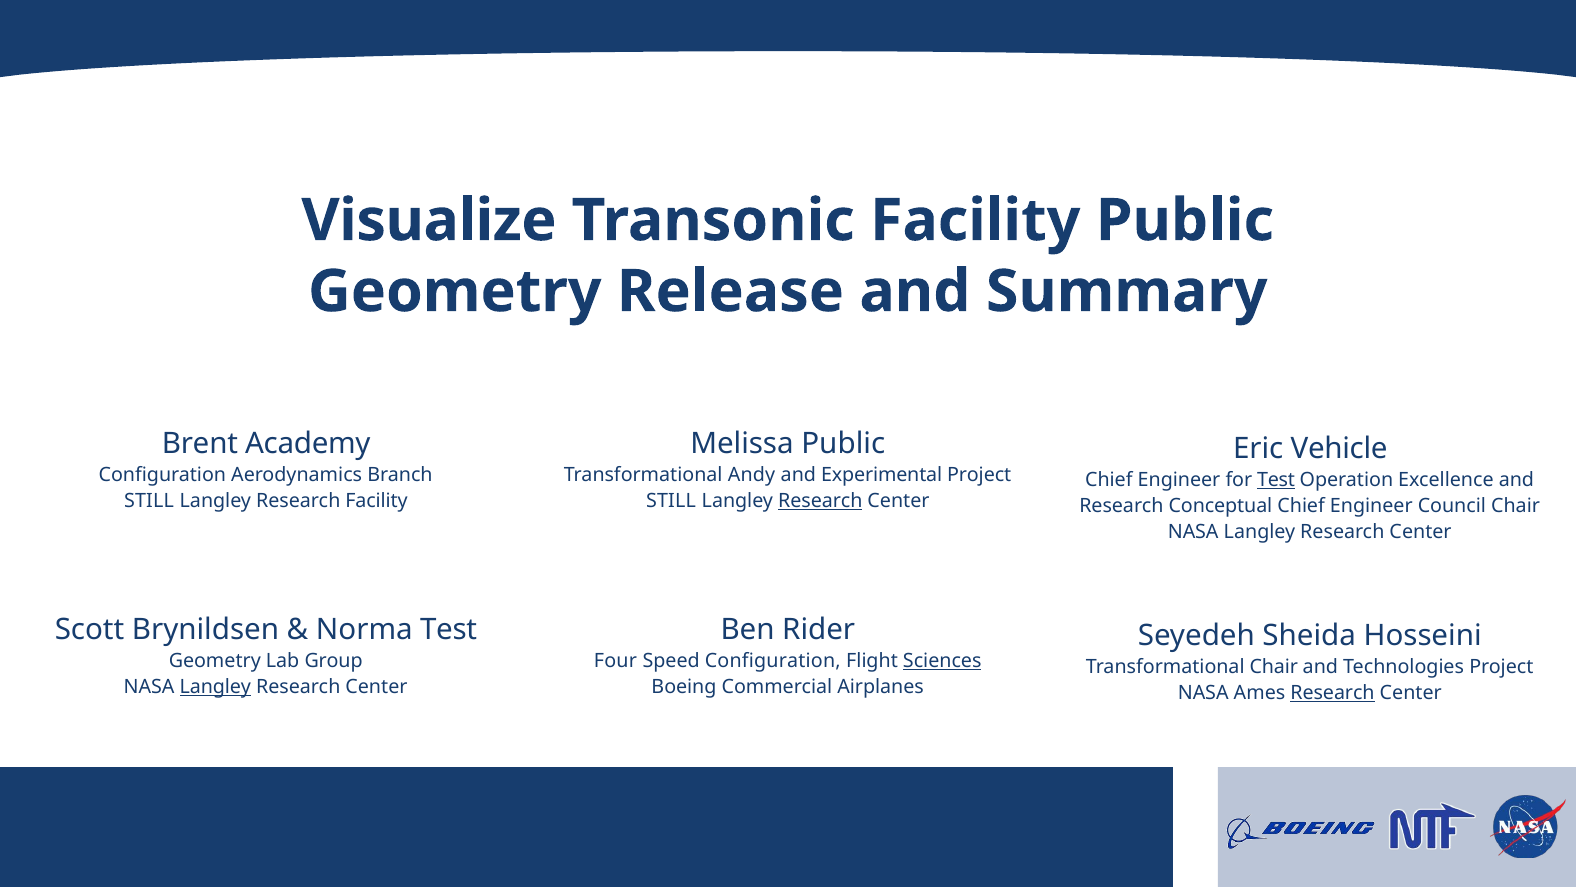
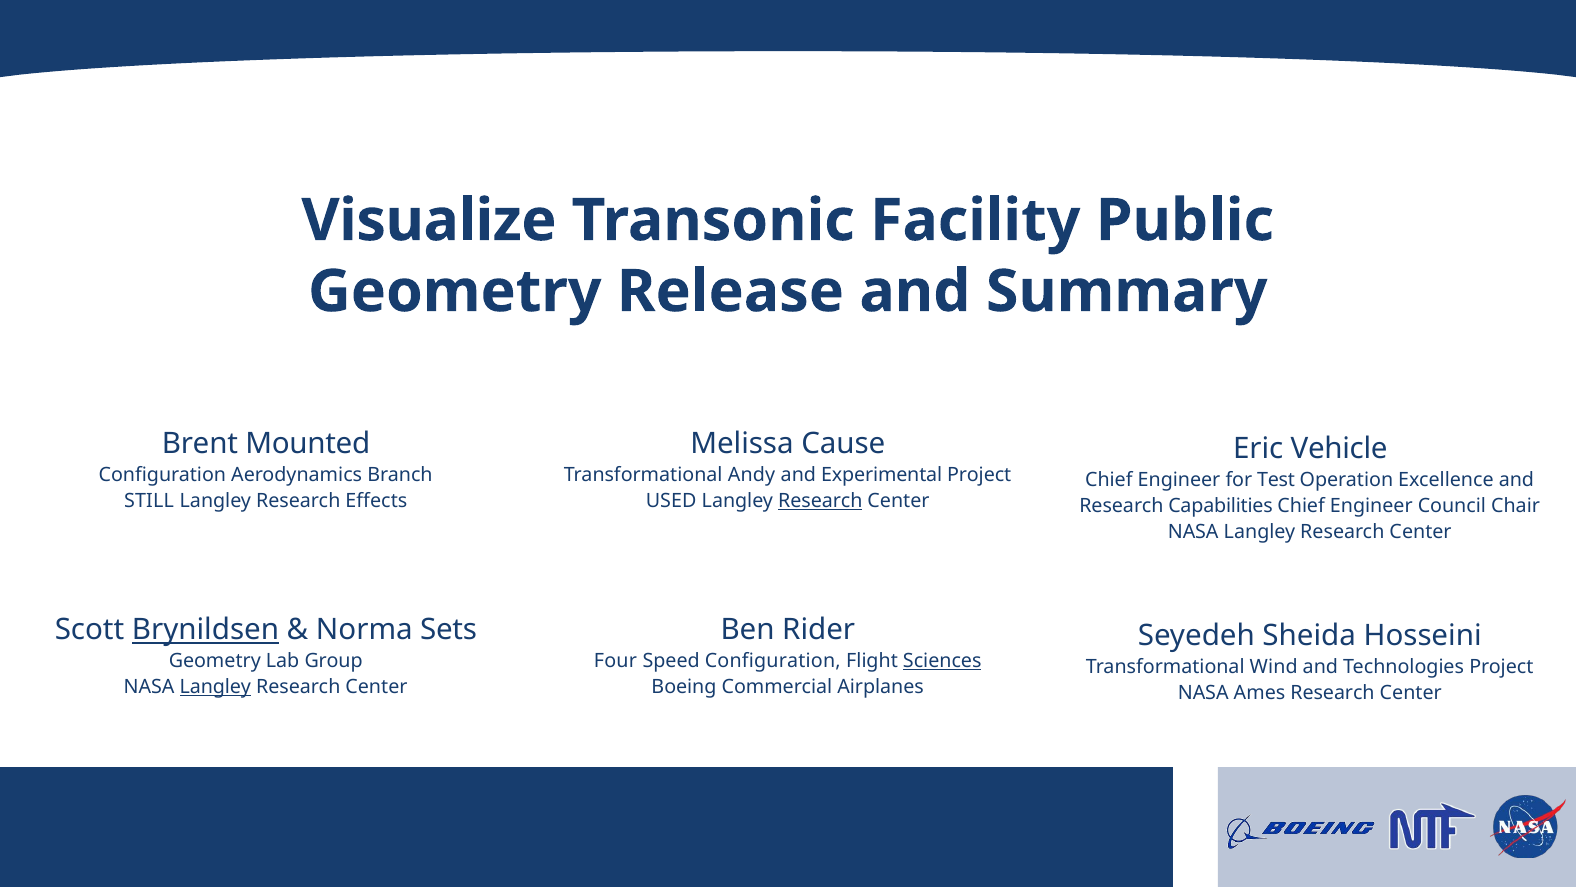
Academy: Academy -> Mounted
Melissa Public: Public -> Cause
Test at (1276, 480) underline: present -> none
Research Facility: Facility -> Effects
STILL at (671, 501): STILL -> USED
Conceptual: Conceptual -> Capabilities
Brynildsen underline: none -> present
Norma Test: Test -> Sets
Transformational Chair: Chair -> Wind
Research at (1332, 692) underline: present -> none
